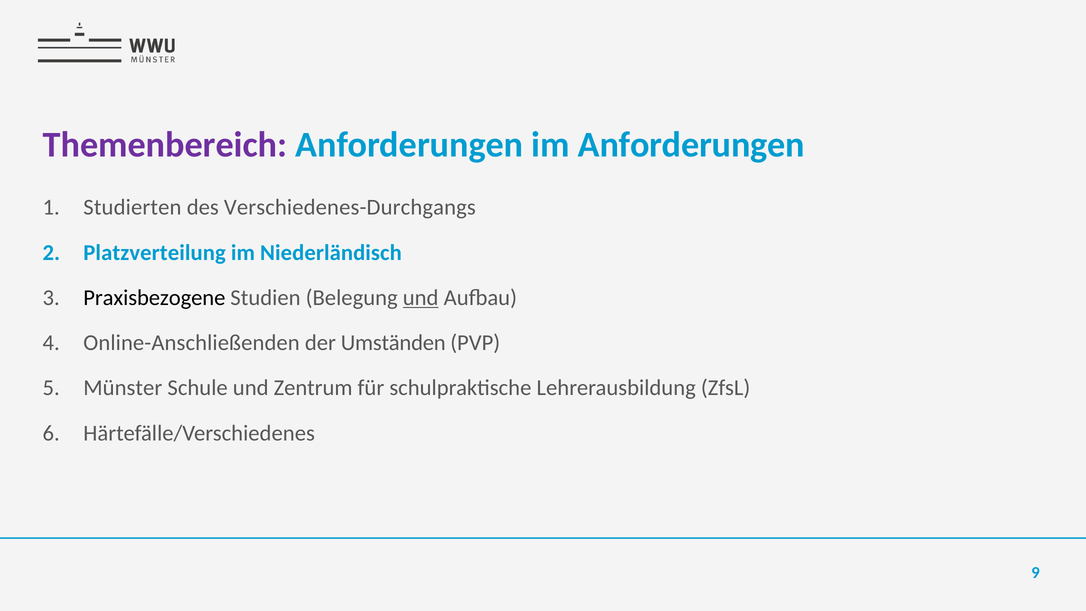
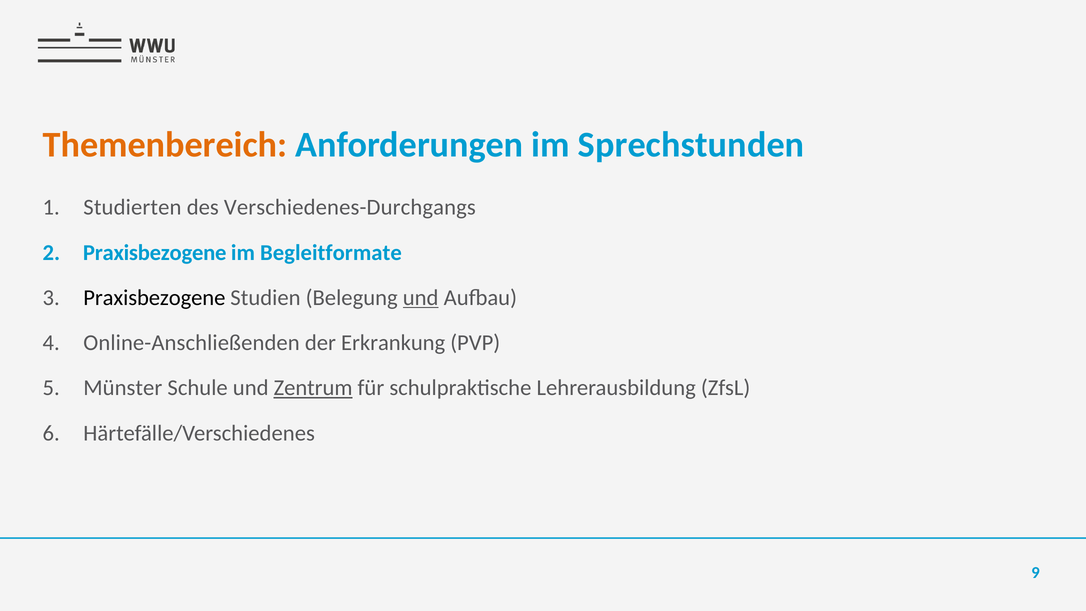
Themenbereich colour: purple -> orange
im Anforderungen: Anforderungen -> Sprechstunden
Platzverteilung at (155, 253): Platzverteilung -> Praxisbezogene
Niederländisch: Niederländisch -> Begleitformate
Umständen: Umständen -> Erkrankung
Zentrum underline: none -> present
